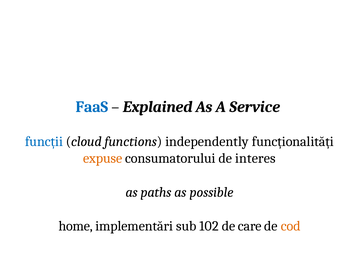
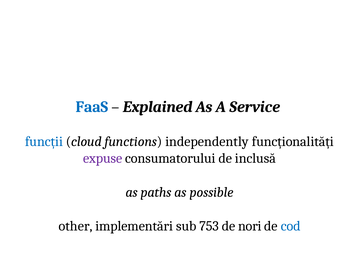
expuse colour: orange -> purple
interes: interes -> inclusă
home: home -> other
102: 102 -> 753
care: care -> nori
cod colour: orange -> blue
